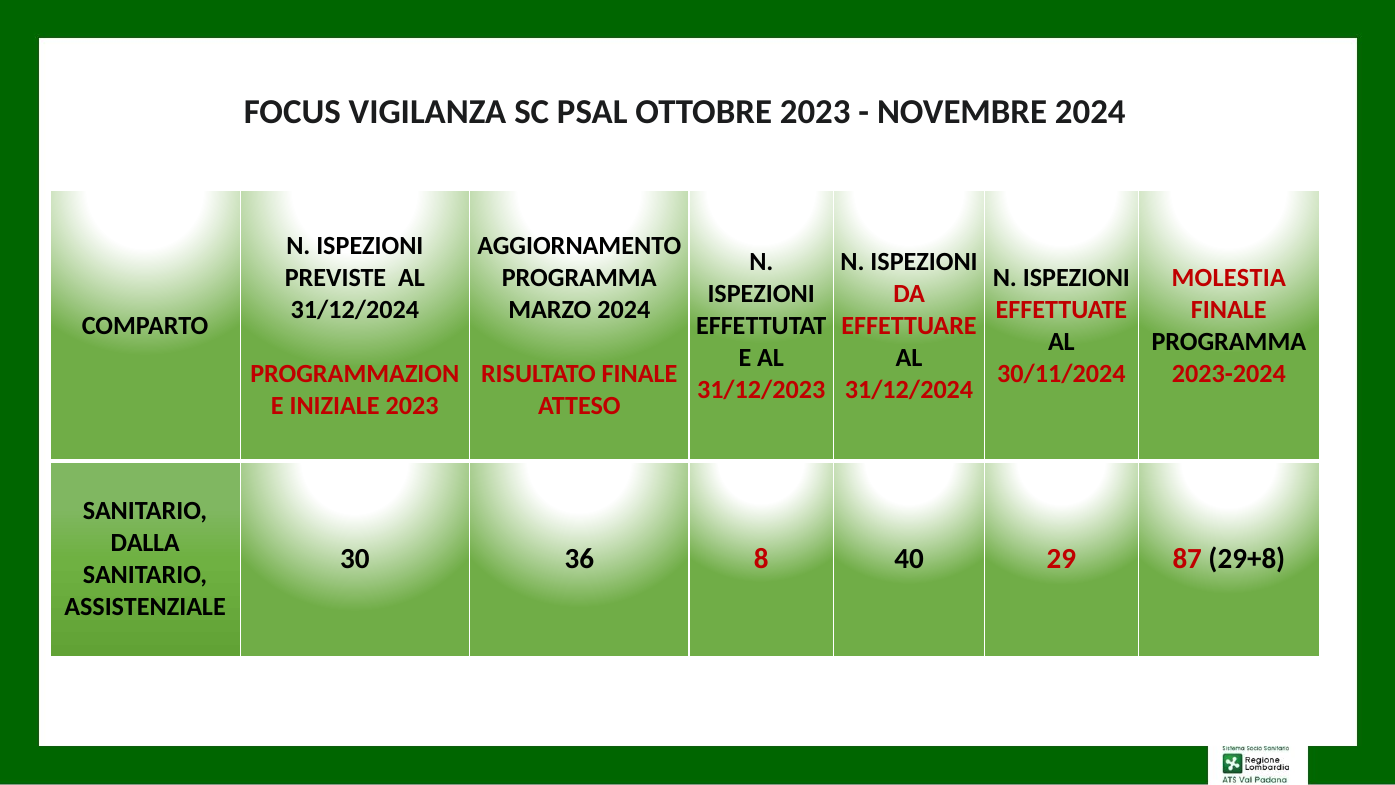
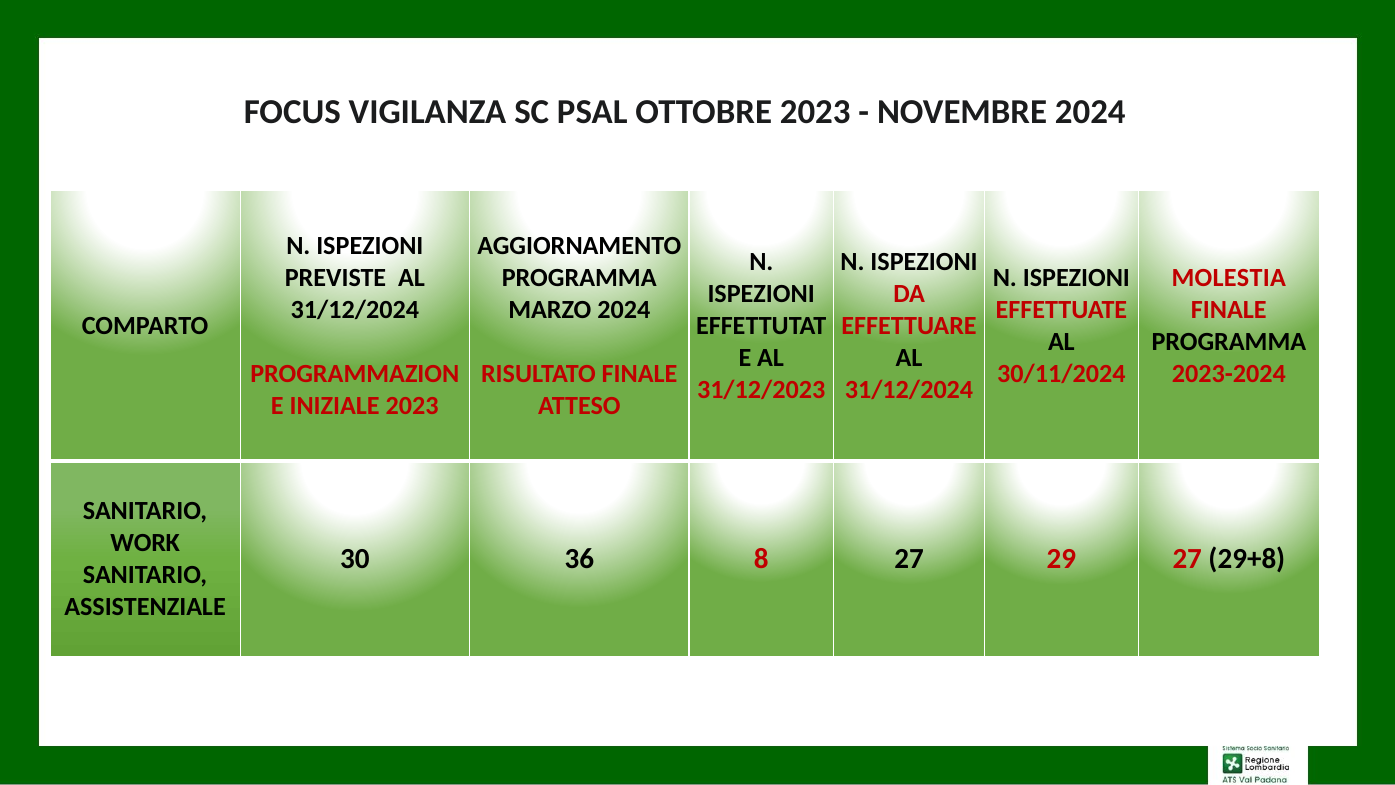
DALLA: DALLA -> WORK
8 40: 40 -> 27
29 87: 87 -> 27
